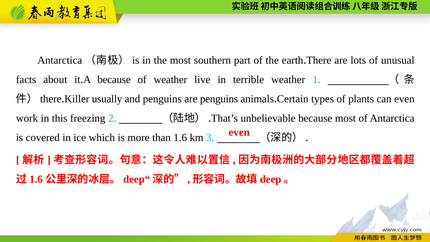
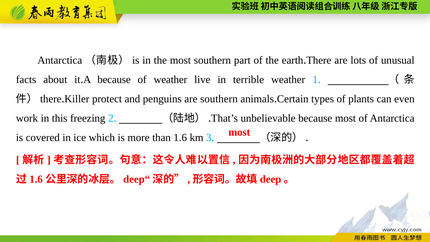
usually: usually -> protect
are penguins: penguins -> southern
even at (239, 132): even -> most
